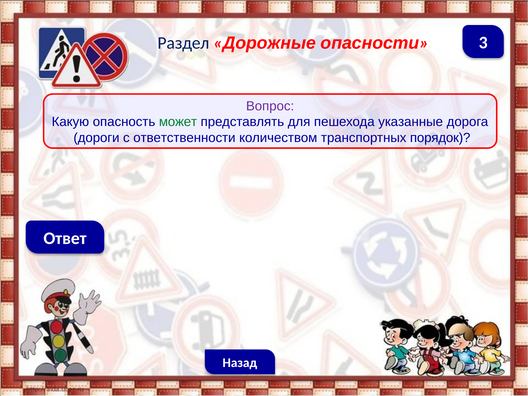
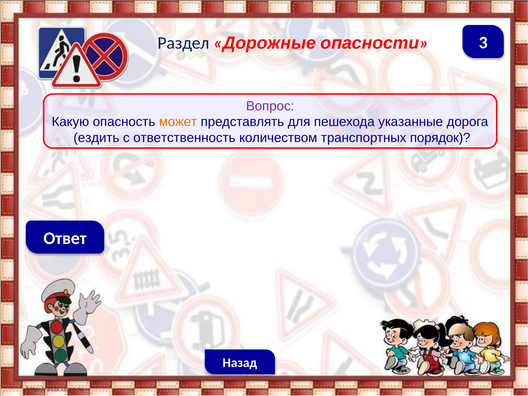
может colour: green -> orange
дороги: дороги -> ездить
ответственности: ответственности -> ответственность
